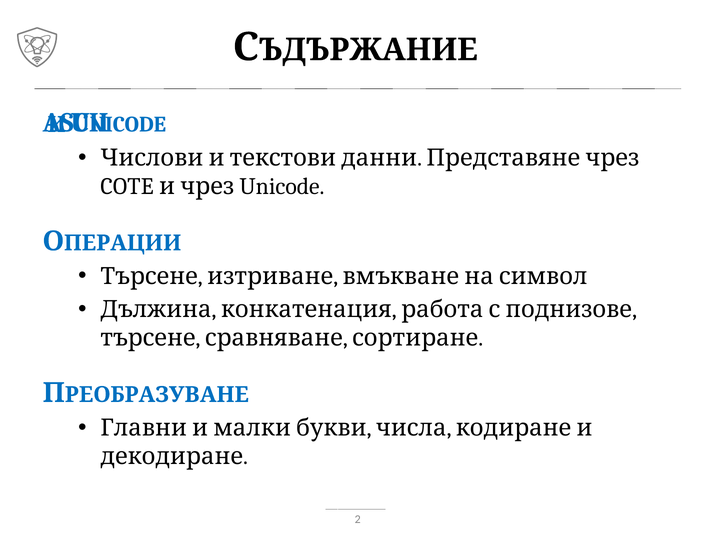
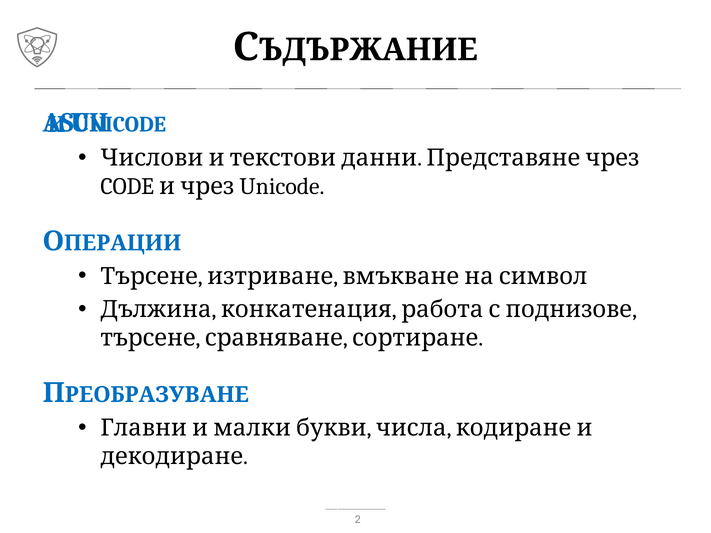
COTE: COTE -> CODE
